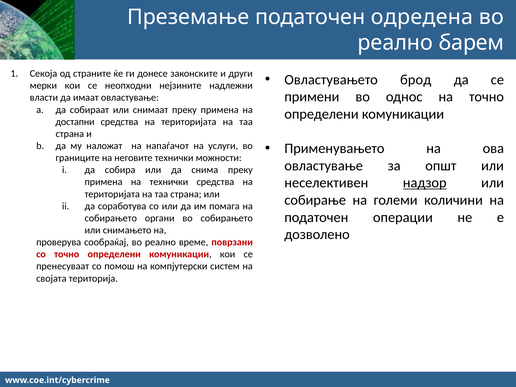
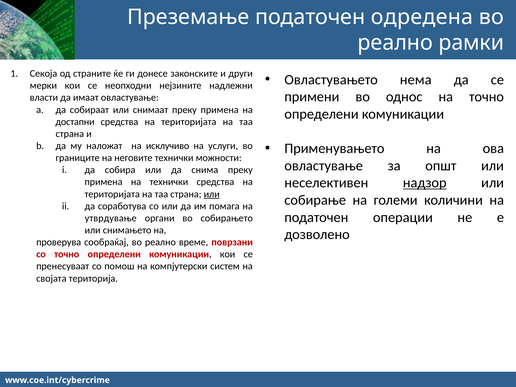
барем: барем -> рамки
брод: брод -> нема
напаѓачот: напаѓачот -> исклучиво
или at (212, 194) underline: none -> present
собирањето at (111, 218): собирањето -> утврдување
